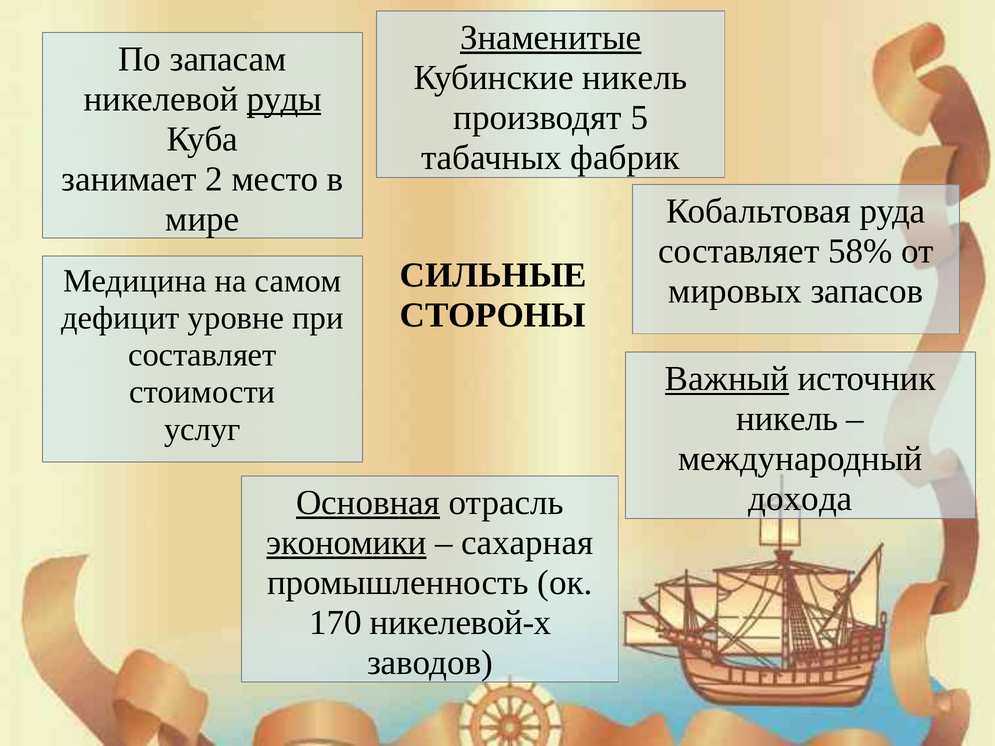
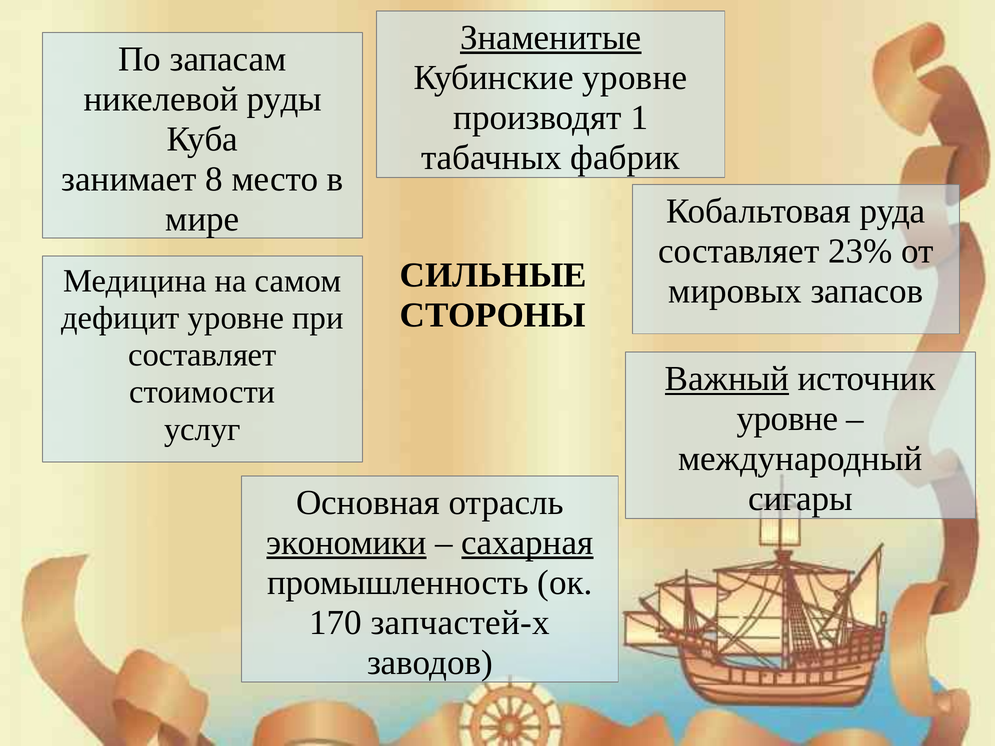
Кубинские никель: никель -> уровне
руды underline: present -> none
5: 5 -> 1
2: 2 -> 8
58%: 58% -> 23%
никель at (787, 419): никель -> уровне
дохода: дохода -> сигары
Основная underline: present -> none
сахарная underline: none -> present
никелевой-х: никелевой-х -> запчастей-х
